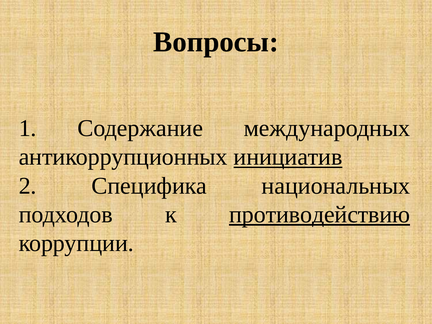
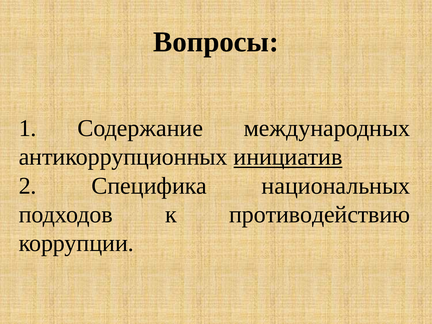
противодействию underline: present -> none
